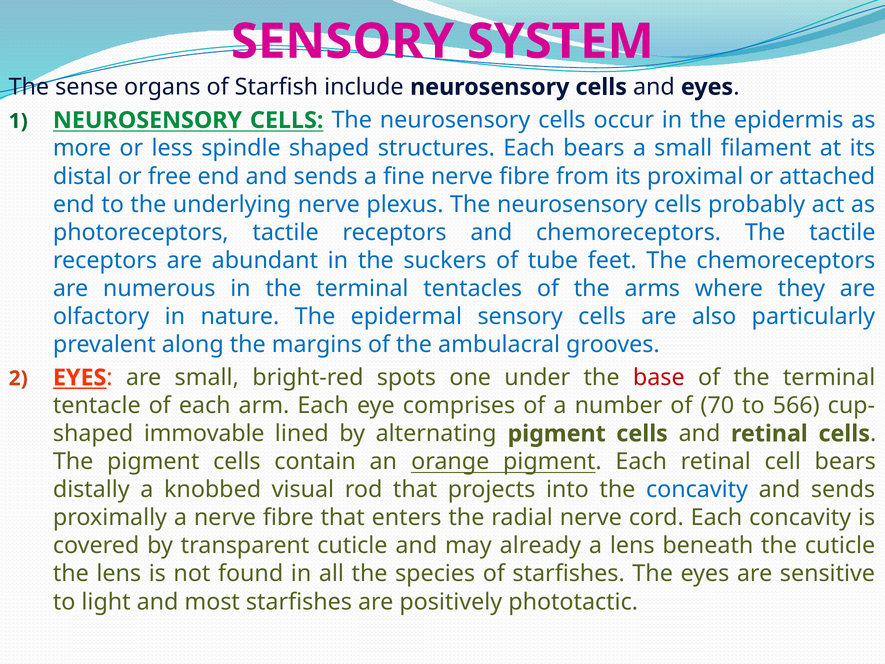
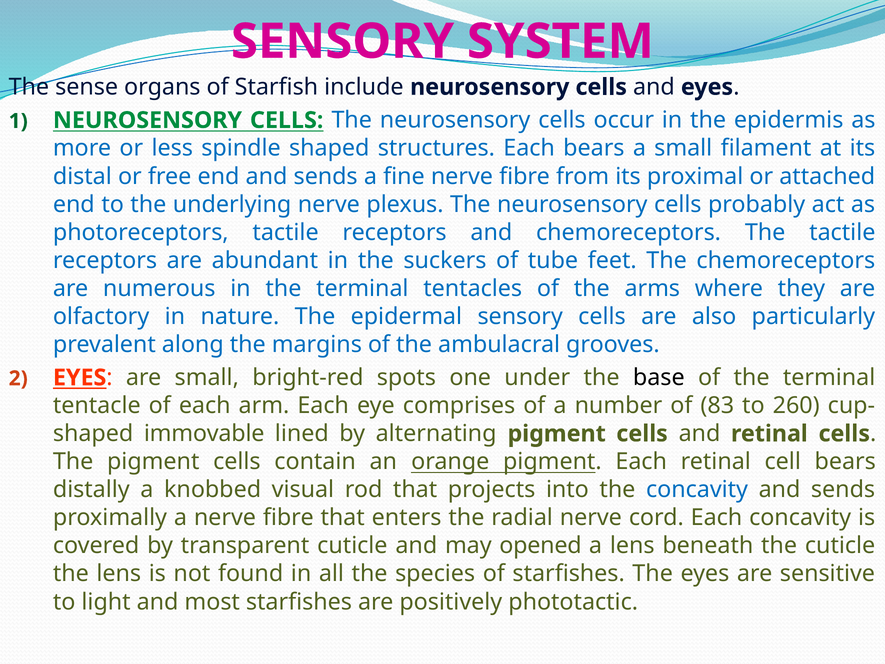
base colour: red -> black
70: 70 -> 83
566: 566 -> 260
already: already -> opened
